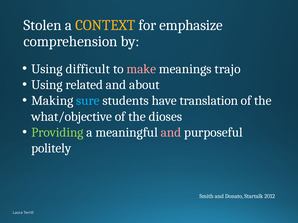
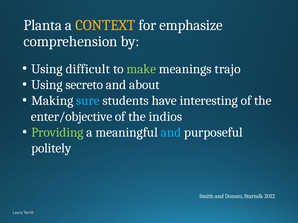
Stolen: Stolen -> Planta
make colour: pink -> light green
related: related -> secreto
translation: translation -> interesting
what/objective: what/objective -> enter/objective
dioses: dioses -> indios
and at (171, 133) colour: pink -> light blue
